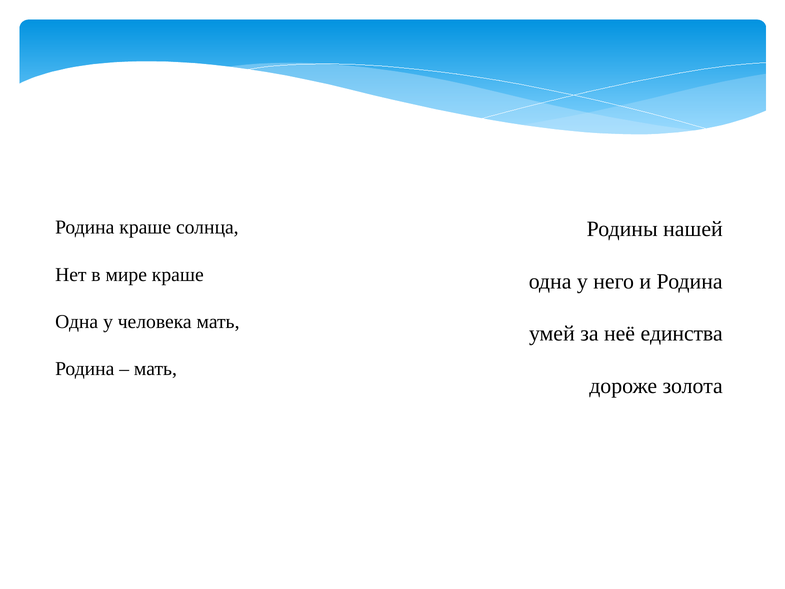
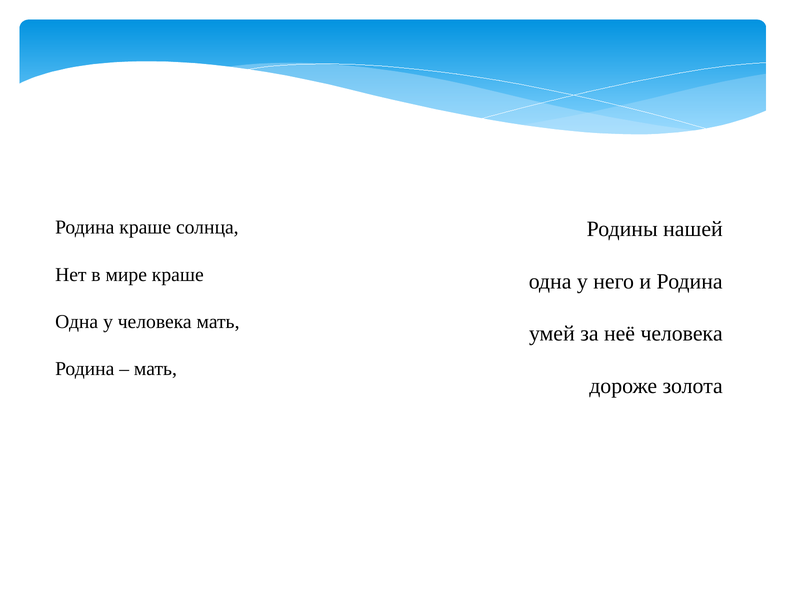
неё единства: единства -> человека
